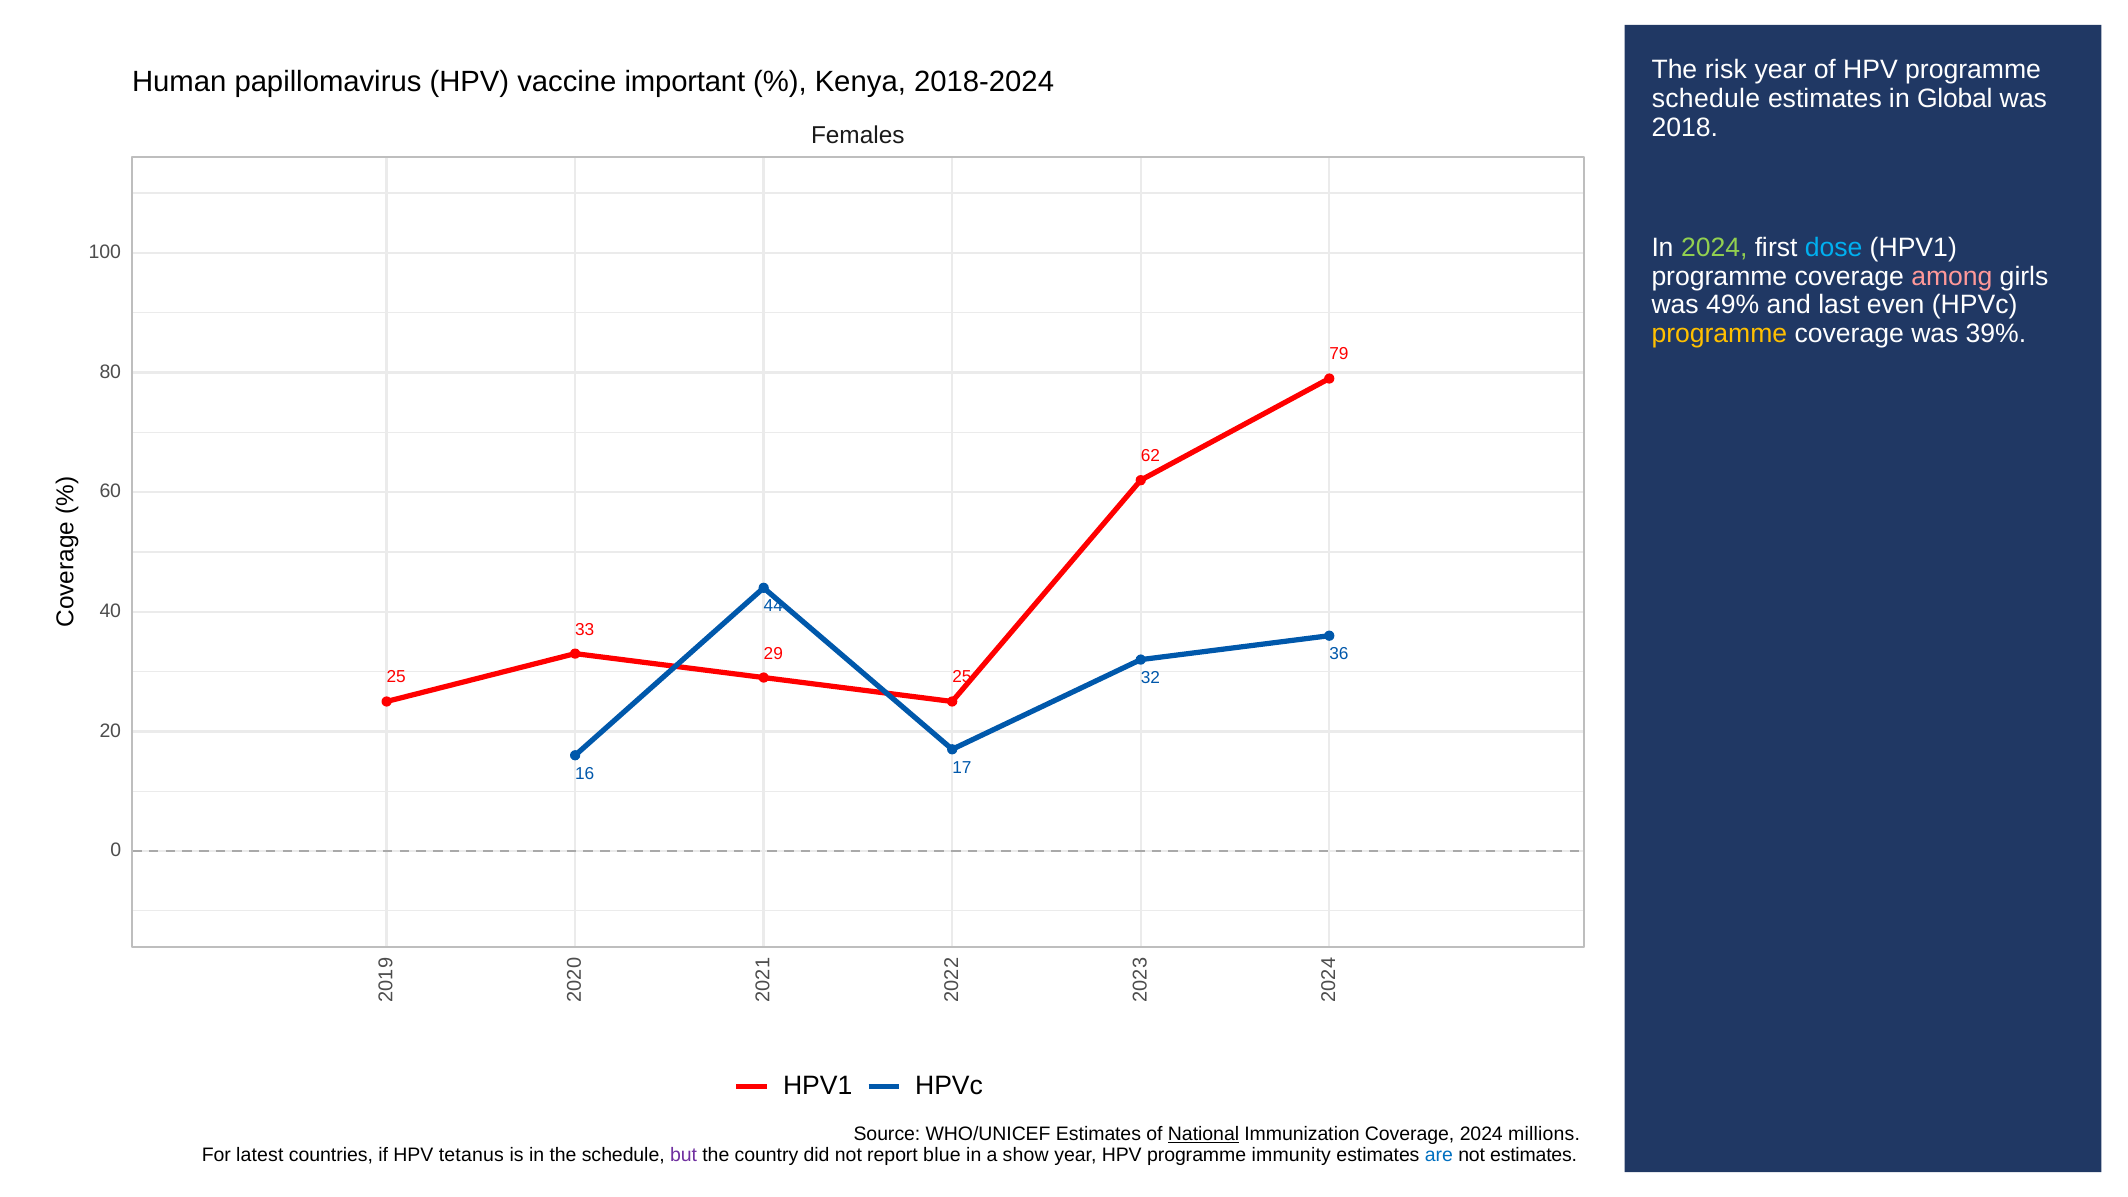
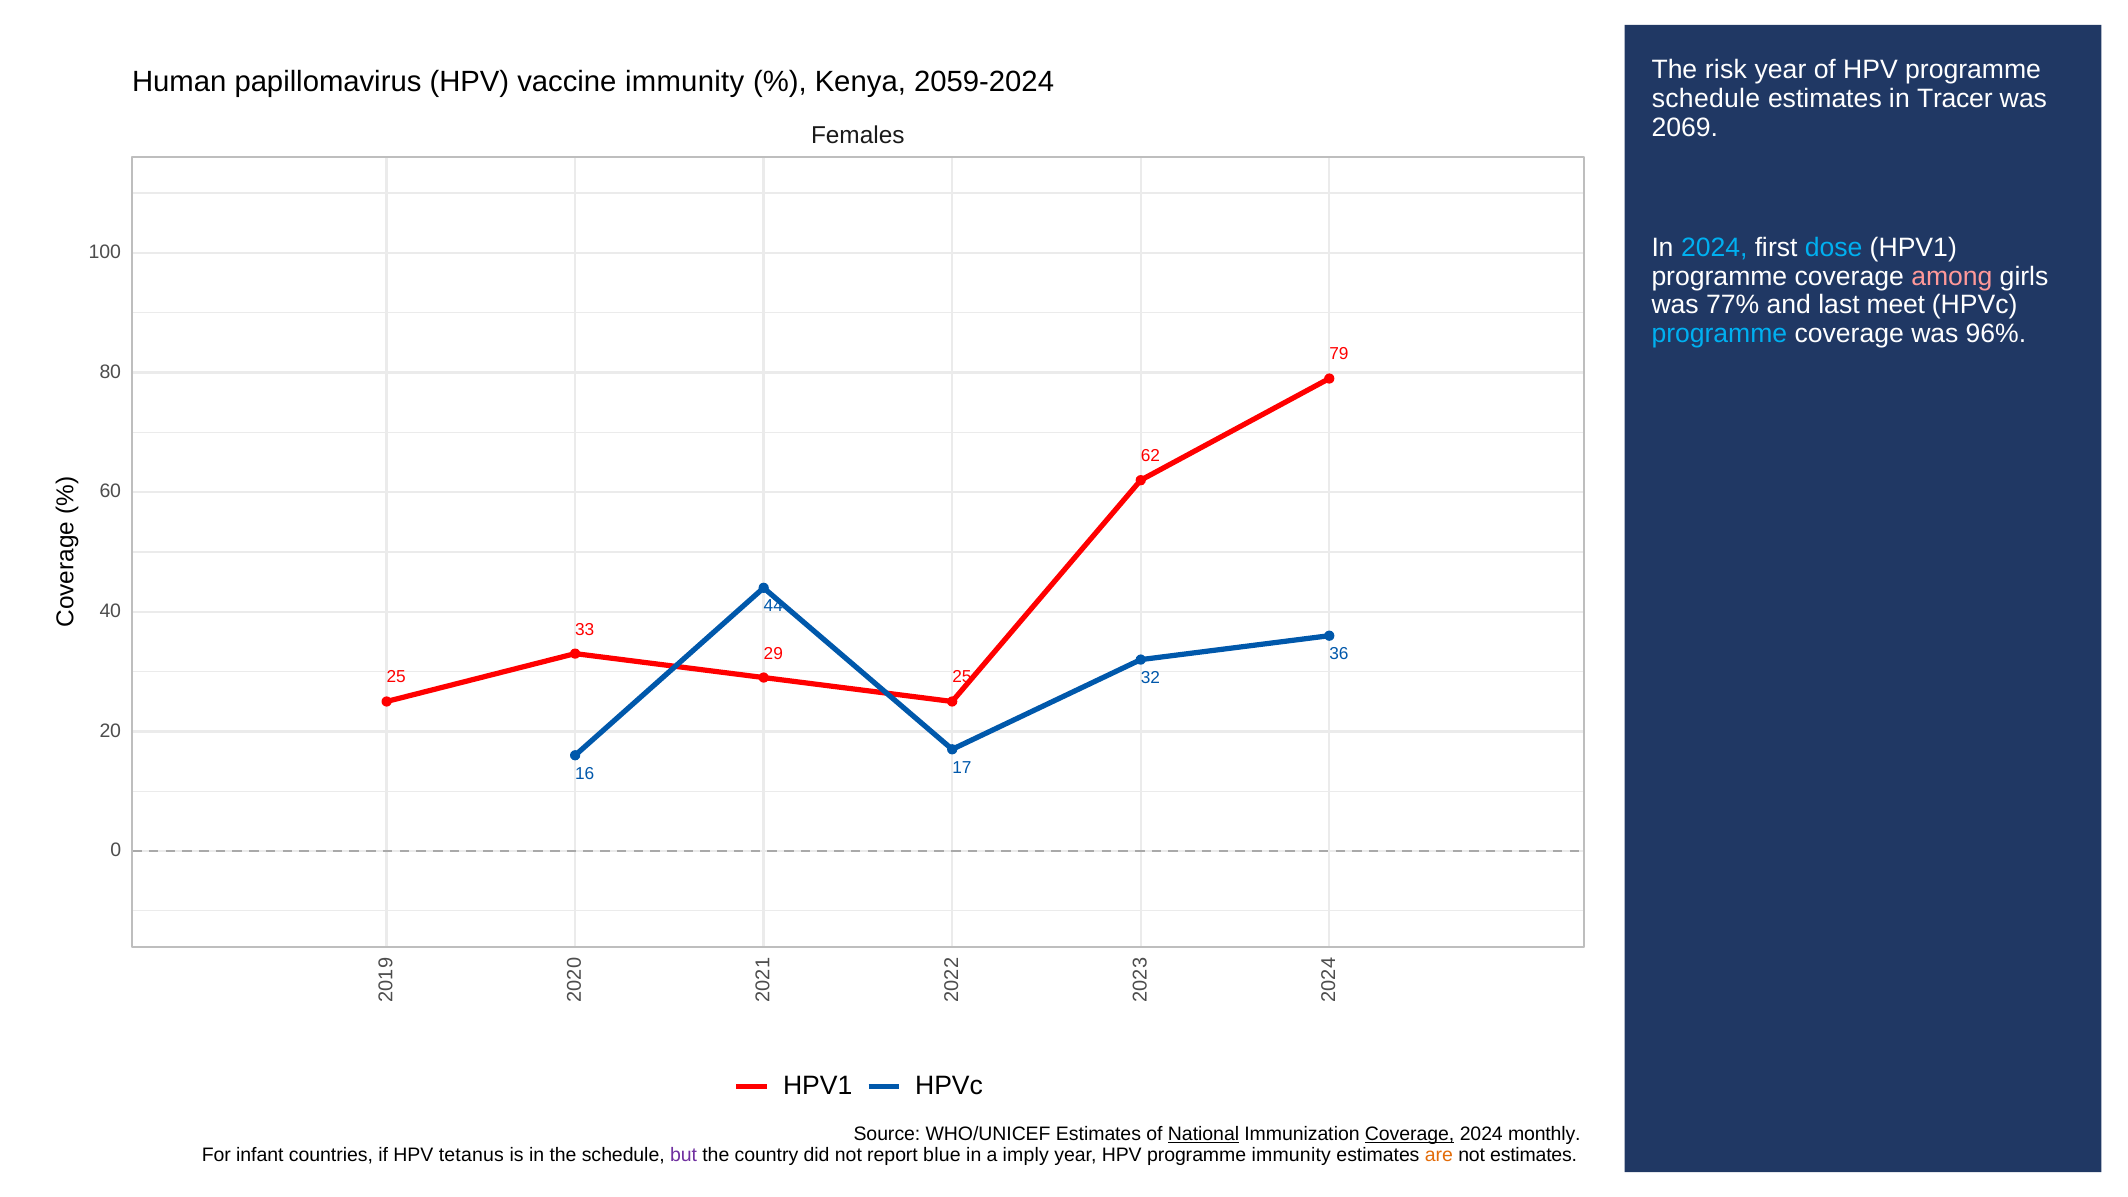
vaccine important: important -> immunity
2018-2024: 2018-2024 -> 2059-2024
Global: Global -> Tracer
2018: 2018 -> 2069
2024 at (1714, 248) colour: light green -> light blue
49%: 49% -> 77%
even: even -> meet
programme at (1719, 334) colour: yellow -> light blue
39%: 39% -> 96%
Coverage at (1410, 1134) underline: none -> present
millions: millions -> monthly
latest: latest -> infant
show: show -> imply
are colour: blue -> orange
